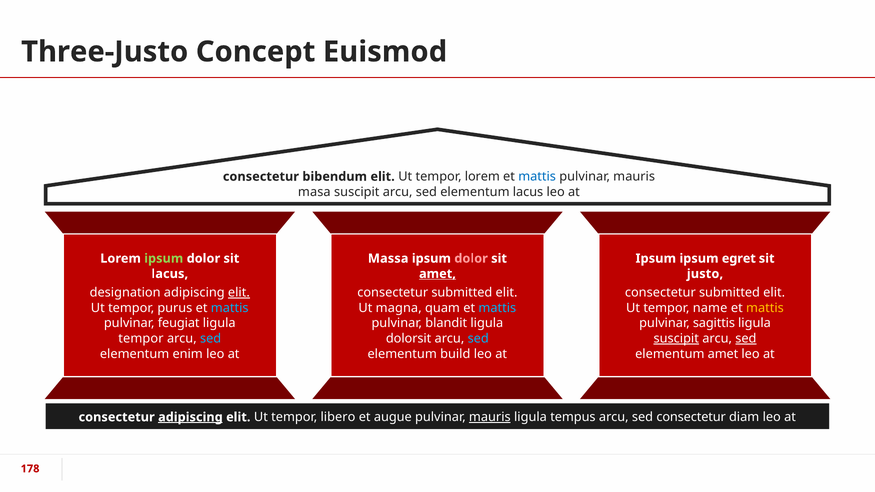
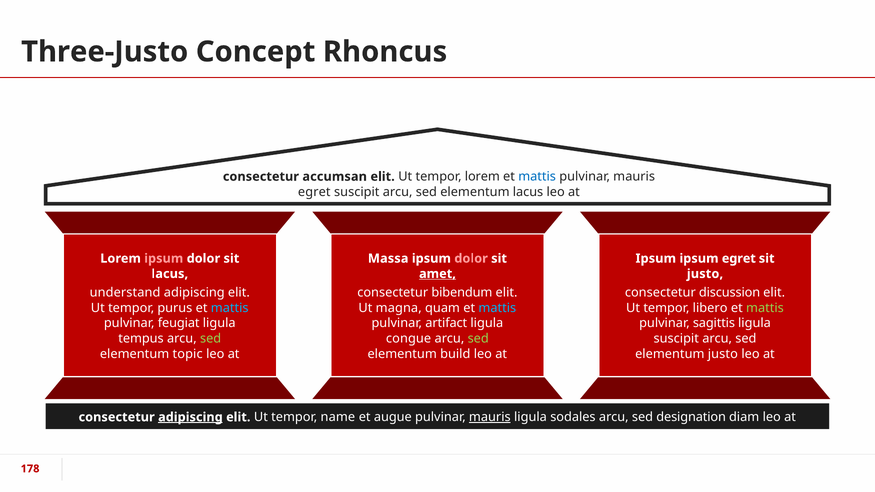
Euismod: Euismod -> Rhoncus
bibendum: bibendum -> accumsan
masa at (314, 192): masa -> egret
ipsum at (164, 259) colour: light green -> pink
designation: designation -> understand
elit at (239, 293) underline: present -> none
submitted at (462, 293): submitted -> bibendum
submitted at (730, 293): submitted -> discussion
name: name -> libero
mattis at (765, 308) colour: yellow -> light green
blandit: blandit -> artifact
tempor at (141, 339): tempor -> tempus
sed at (211, 339) colour: light blue -> light green
dolorsit: dolorsit -> congue
sed at (478, 339) colour: light blue -> light green
suscipit at (676, 339) underline: present -> none
sed at (746, 339) underline: present -> none
enim: enim -> topic
elementum amet: amet -> justo
libero: libero -> name
tempus: tempus -> sodales
sed consectetur: consectetur -> designation
